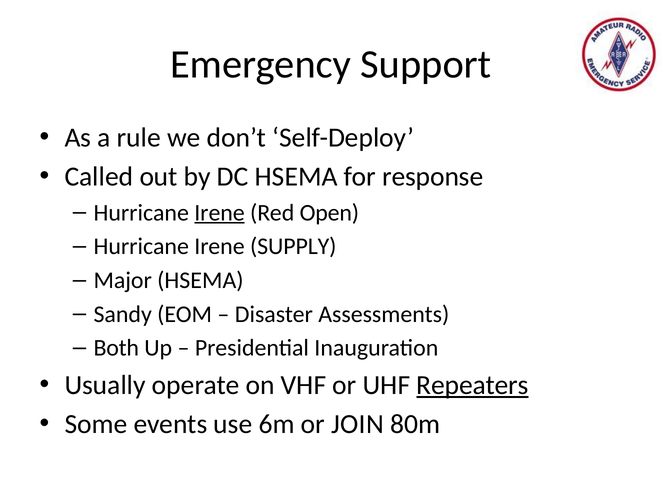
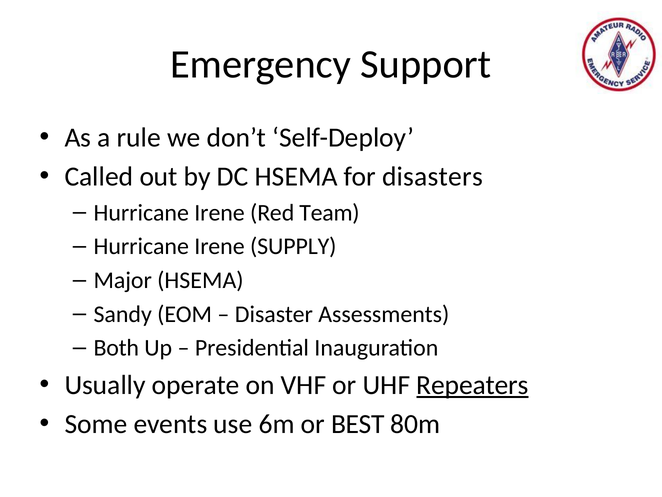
response: response -> disasters
Irene at (219, 212) underline: present -> none
Open: Open -> Team
JOIN: JOIN -> BEST
